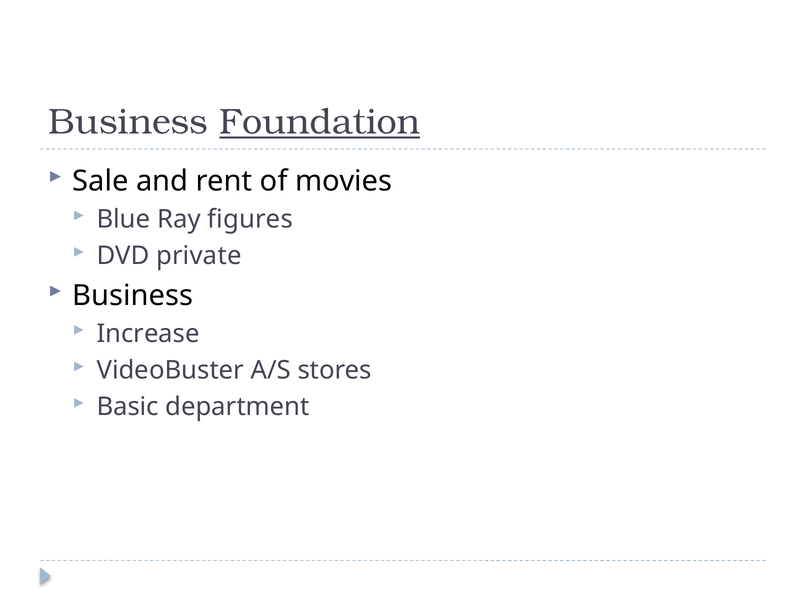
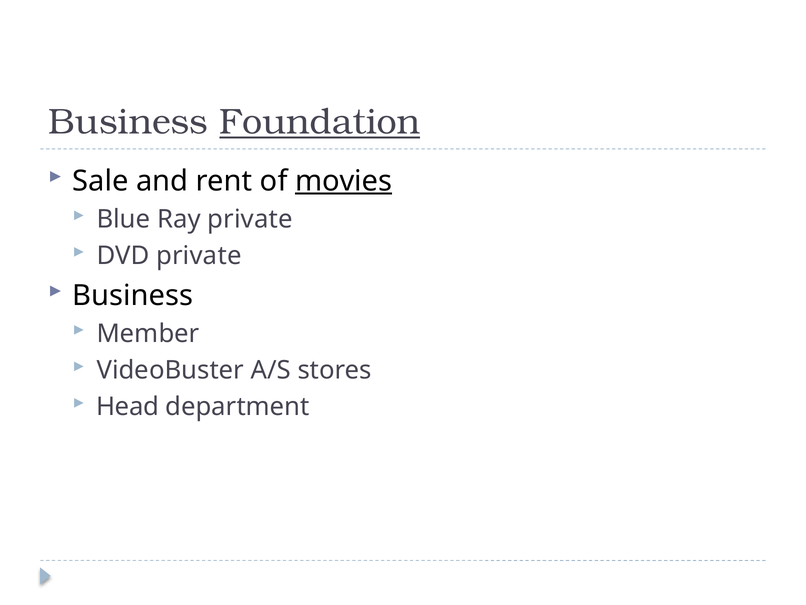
movies underline: none -> present
Ray figures: figures -> private
Increase: Increase -> Member
Basic: Basic -> Head
